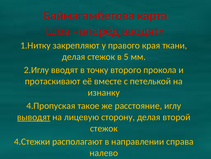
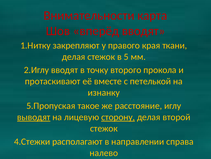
Баймагамбетова: Баймагамбетова -> Внимательности
4.Пропуская: 4.Пропуская -> 5.Пропуская
сторону underline: none -> present
